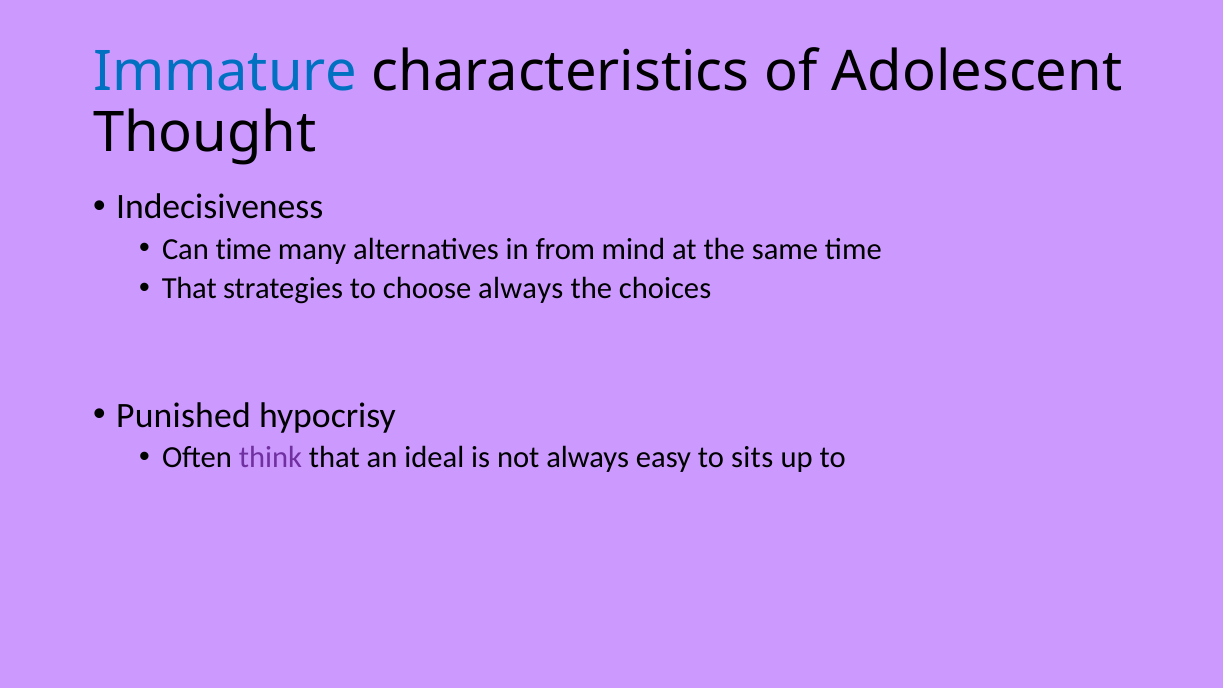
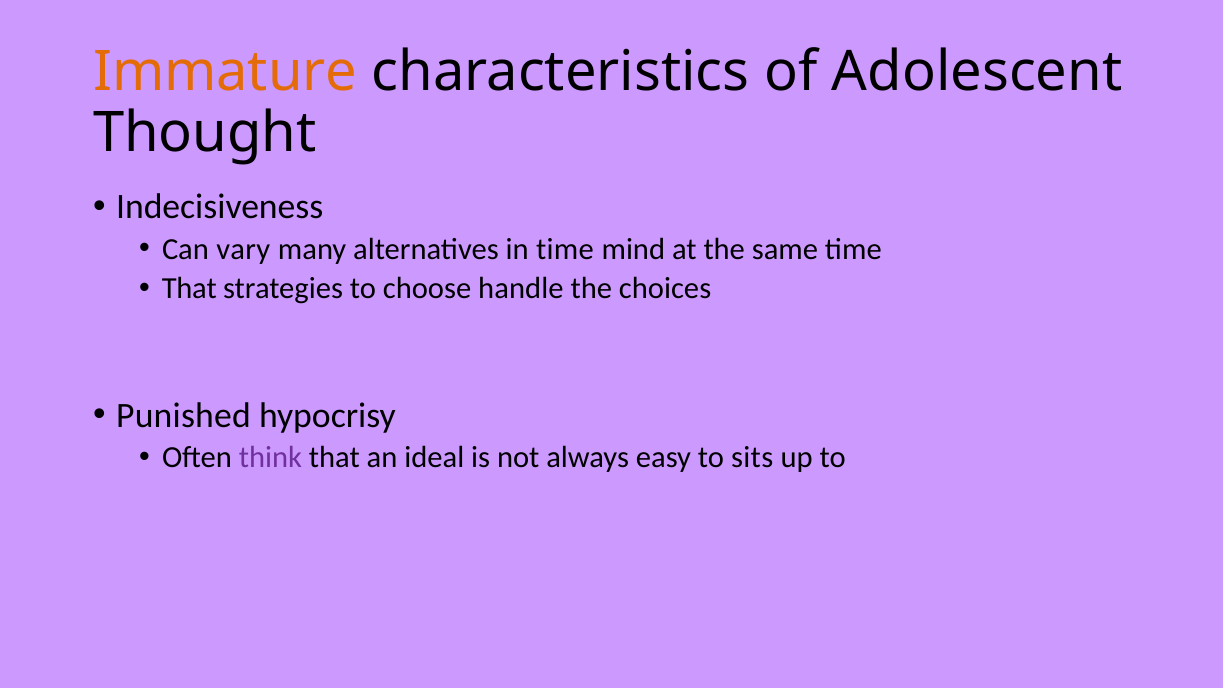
Immature colour: blue -> orange
Can time: time -> vary
in from: from -> time
choose always: always -> handle
